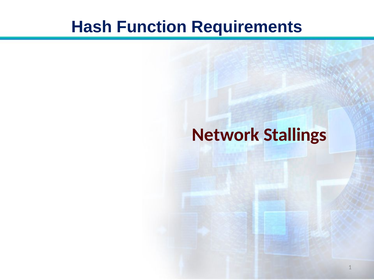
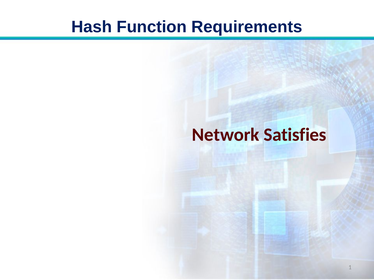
Stallings: Stallings -> Satisfies
